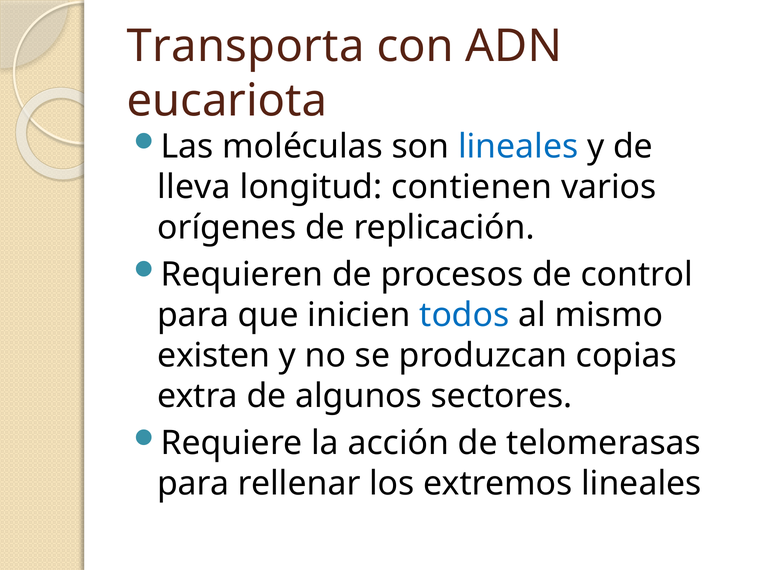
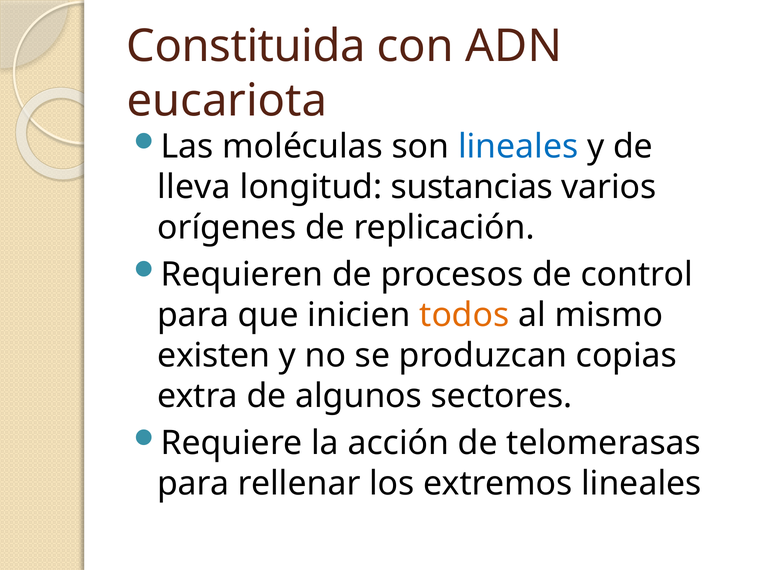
Transporta: Transporta -> Constituida
contienen: contienen -> sustancias
todos colour: blue -> orange
